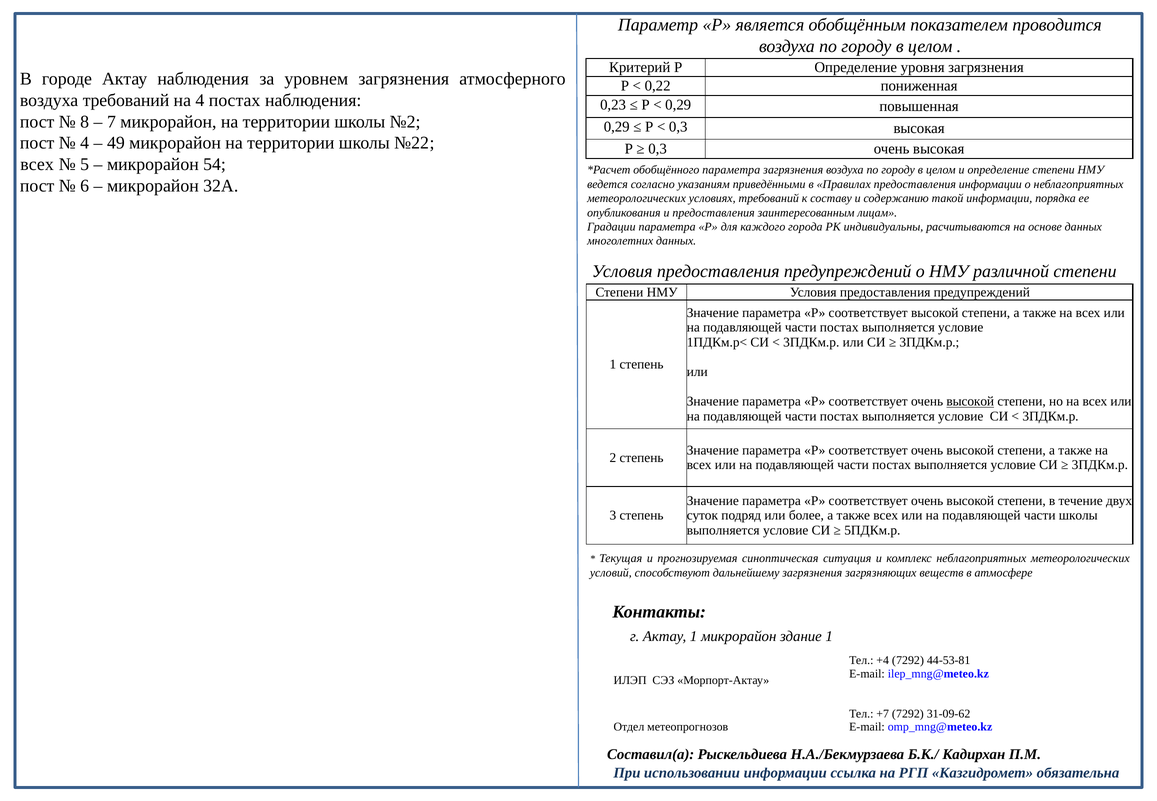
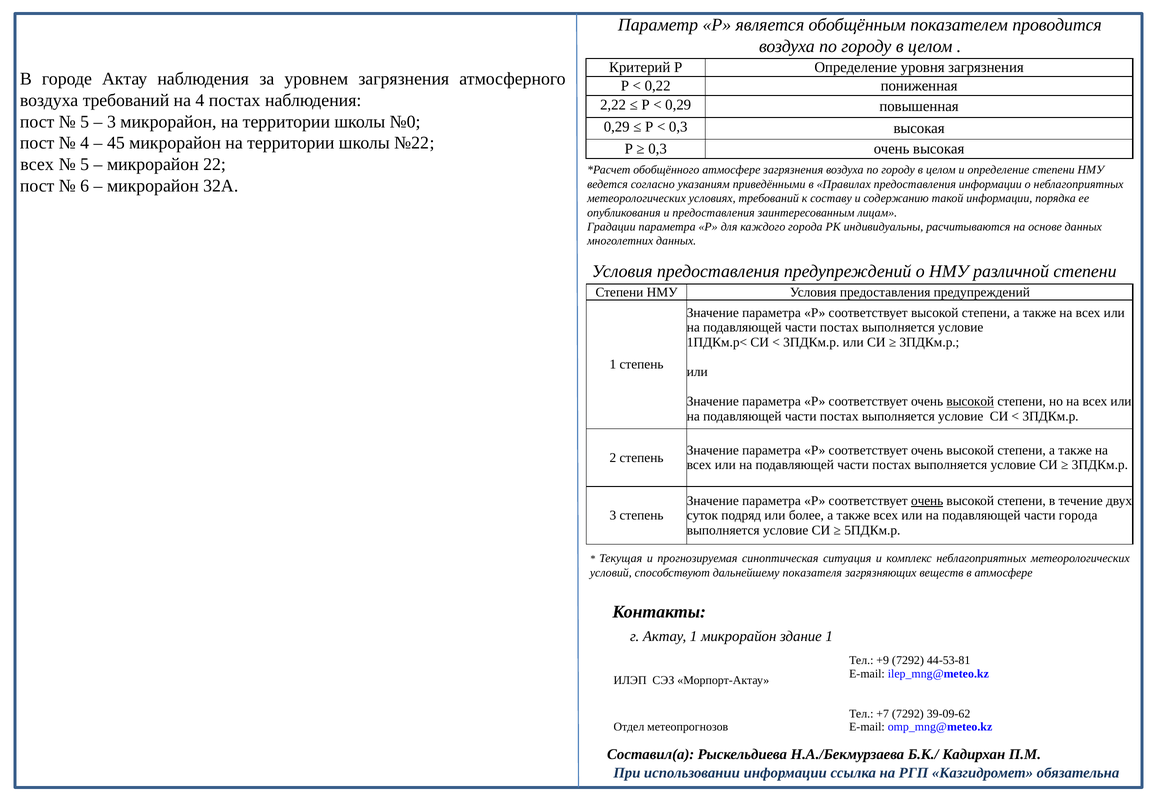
0,23: 0,23 -> 2,22
8 at (85, 122): 8 -> 5
7 at (111, 122): 7 -> 3
№2: №2 -> №0
49: 49 -> 45
54: 54 -> 22
обобщённого параметра: параметра -> атмосфере
очень at (927, 501) underline: none -> present
части школы: школы -> города
дальнейшему загрязнения: загрязнения -> показателя
+4: +4 -> +9
31-09-62: 31-09-62 -> 39-09-62
